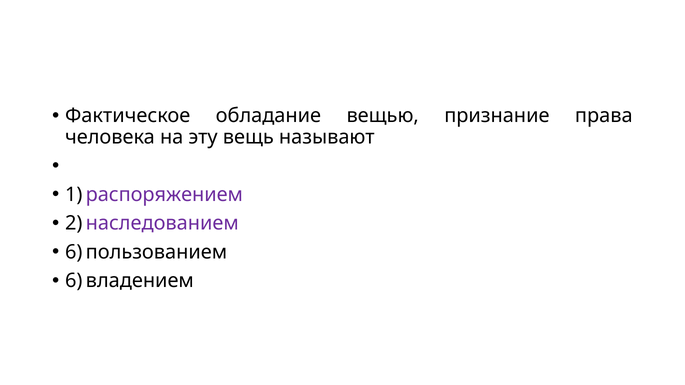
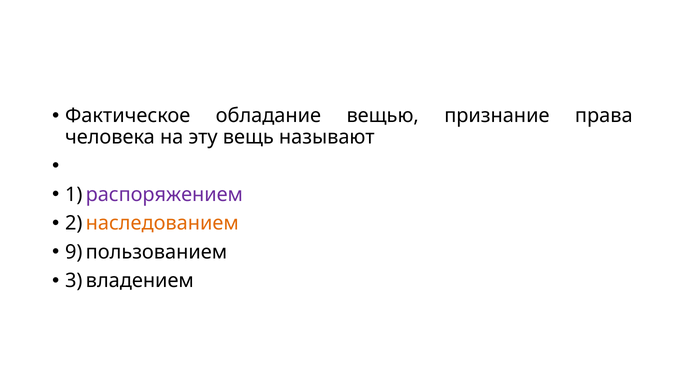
наследованием colour: purple -> orange
6 at (74, 252): 6 -> 9
6 at (74, 281): 6 -> 3
